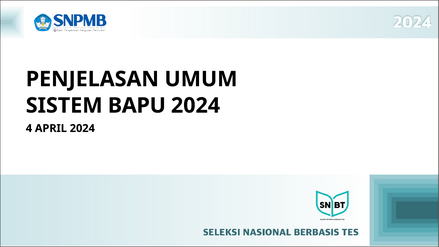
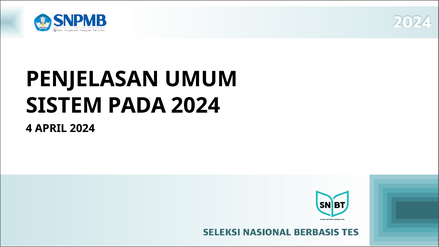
BAPU: BAPU -> PADA
